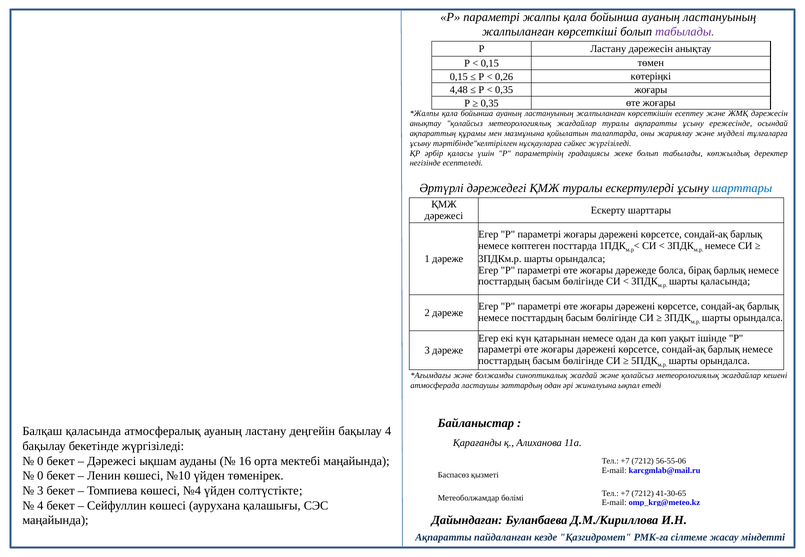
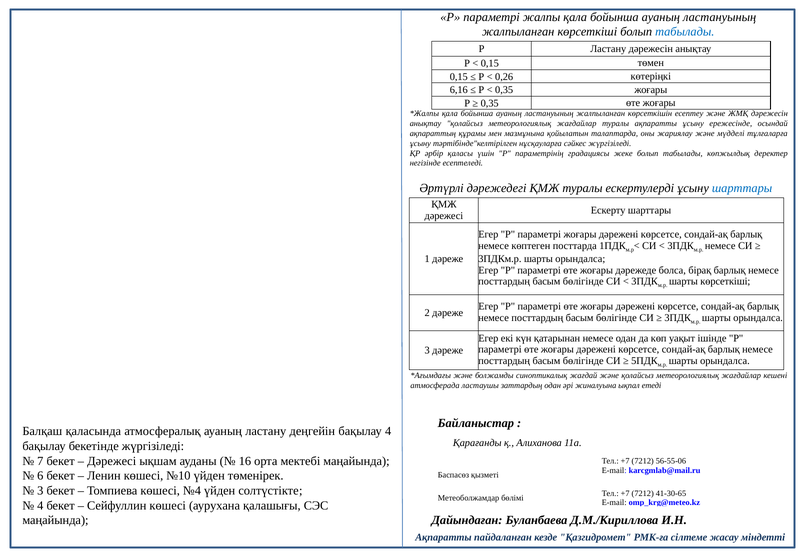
табылады at (685, 32) colour: purple -> blue
4,48: 4,48 -> 6,16
шарты қаласында: қаласында -> көрсеткіші
0 at (40, 461): 0 -> 7
0 at (40, 476): 0 -> 6
